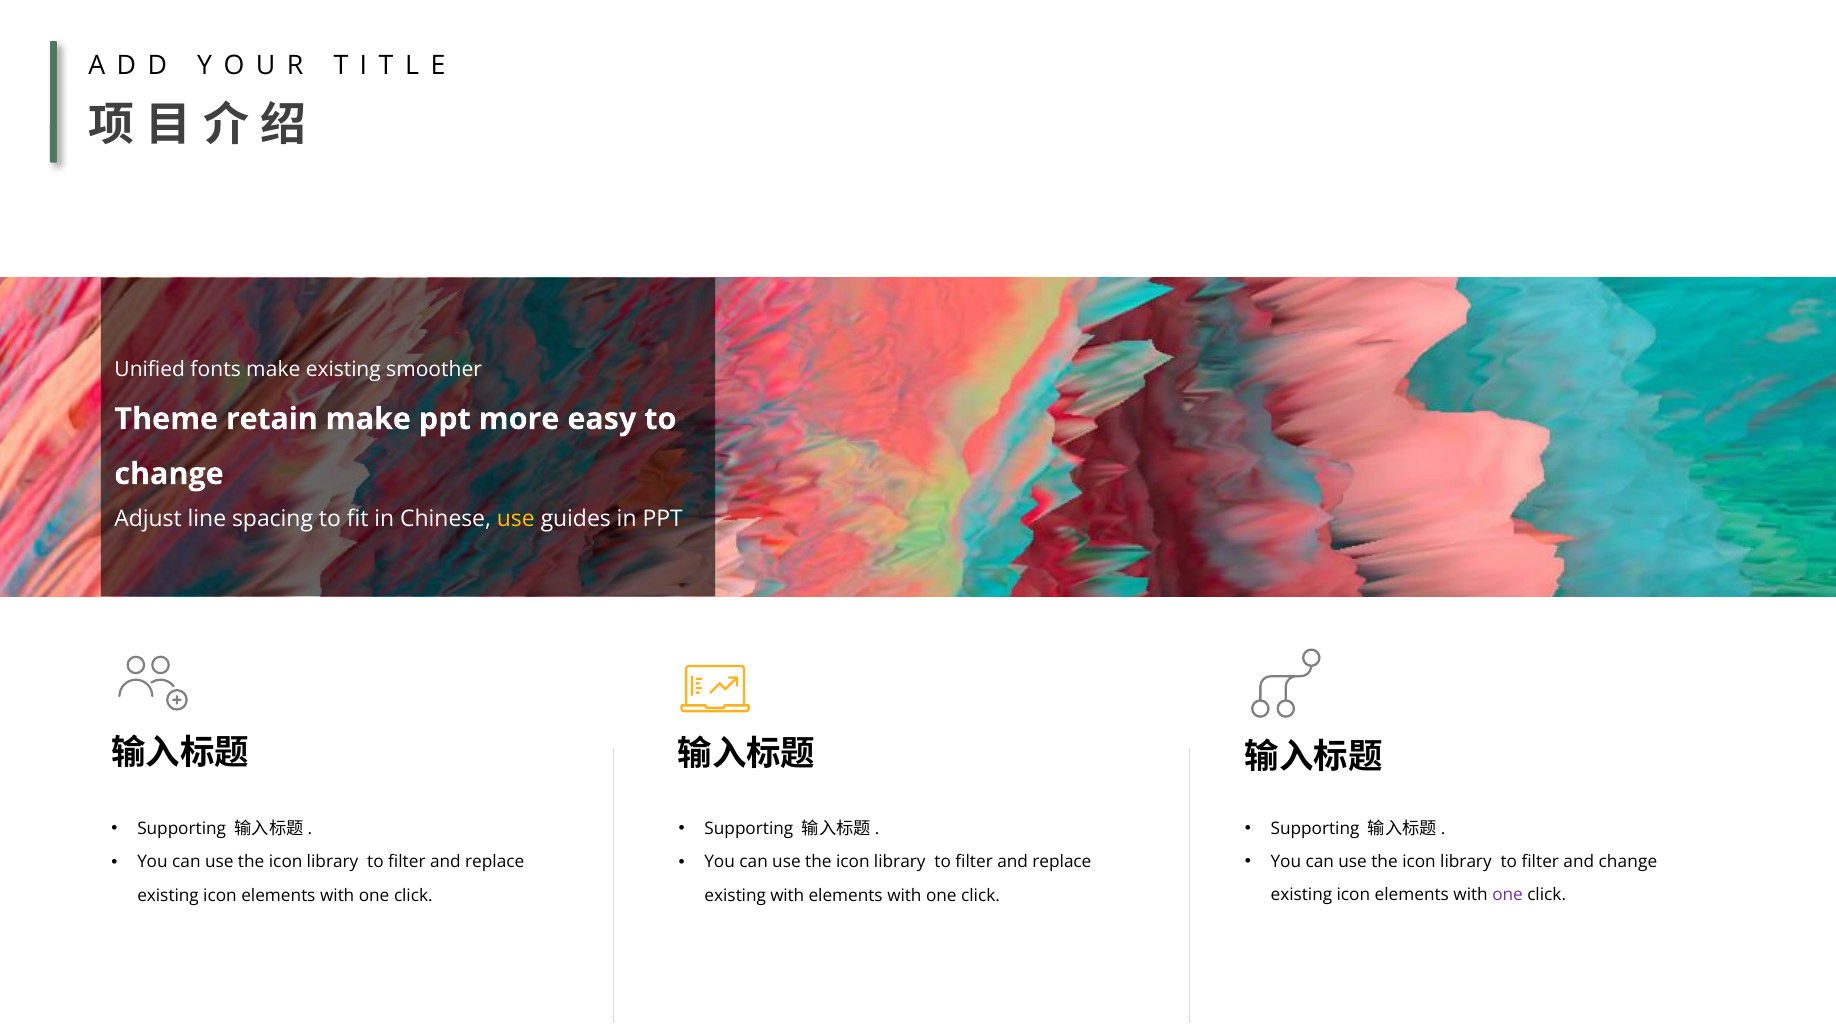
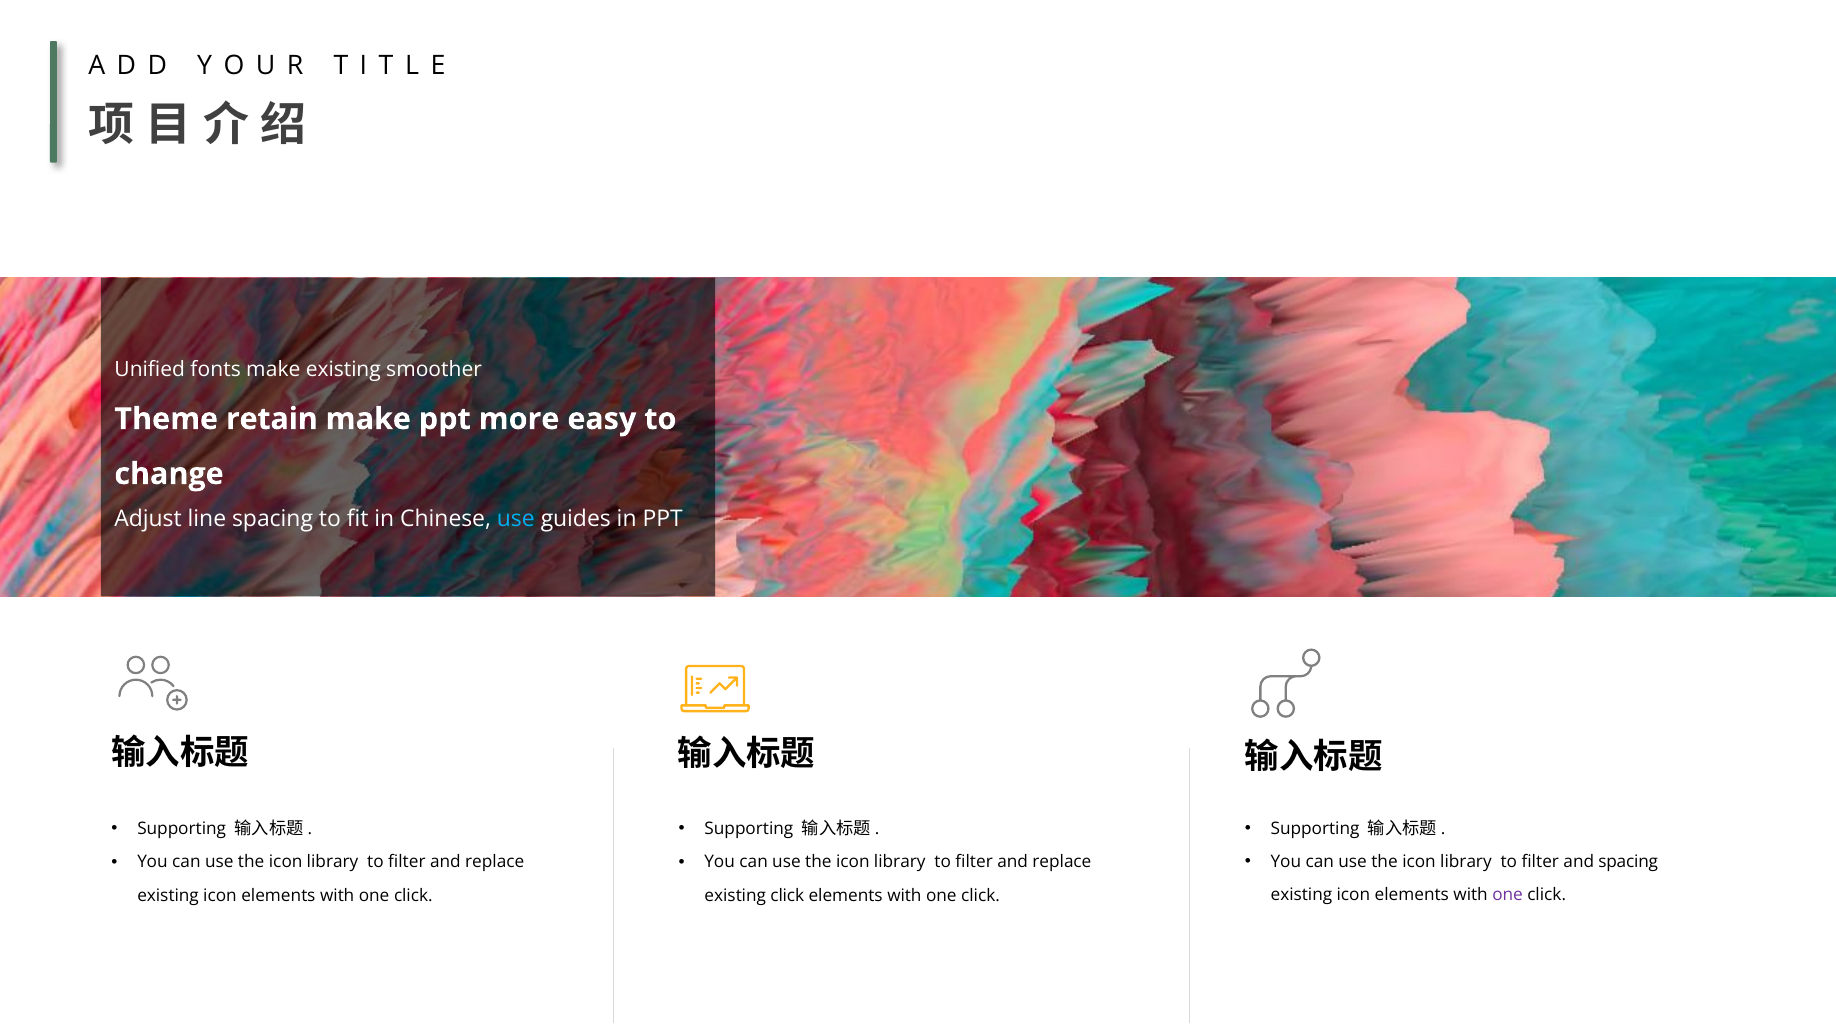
use at (516, 519) colour: yellow -> light blue
and change: change -> spacing
existing with: with -> click
